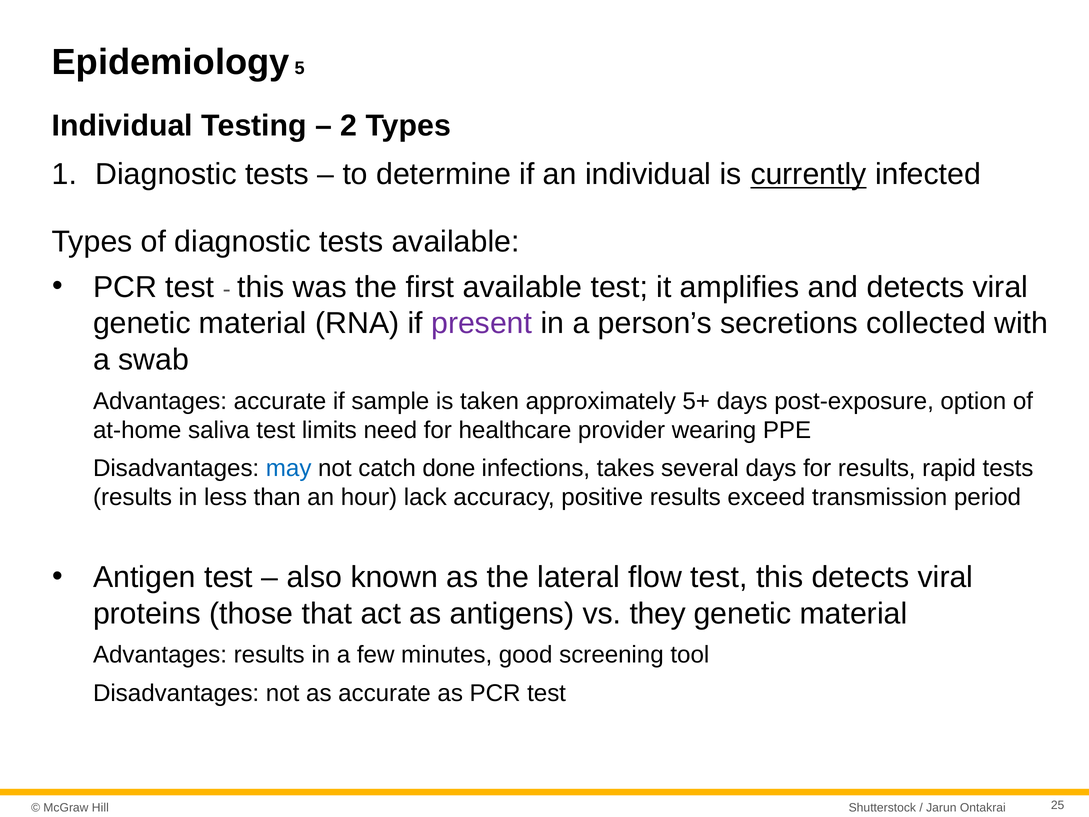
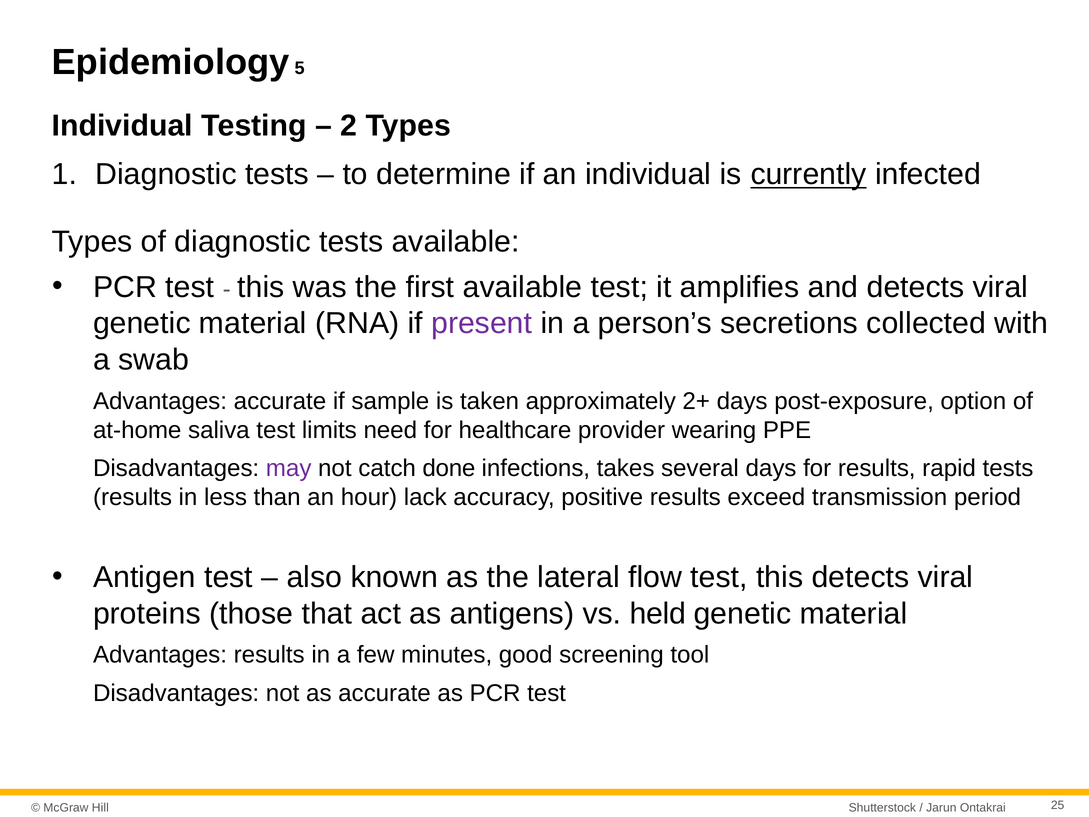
5+: 5+ -> 2+
may colour: blue -> purple
they: they -> held
